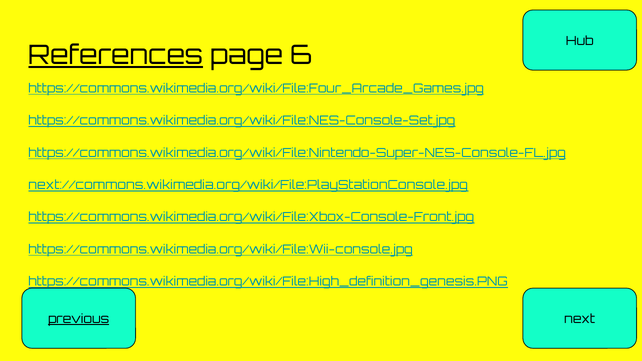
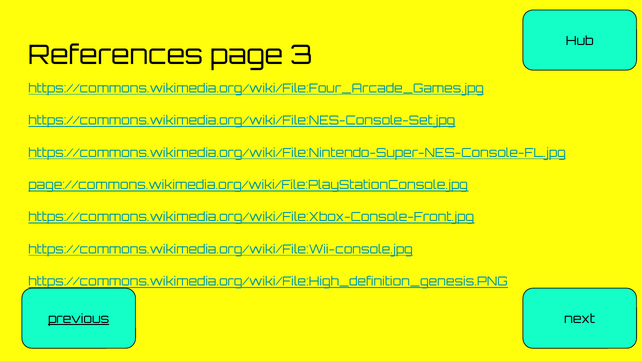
References underline: present -> none
6: 6 -> 3
next://commons.wikimedia.org/wiki/File:PlayStationConsole.jpg: next://commons.wikimedia.org/wiki/File:PlayStationConsole.jpg -> page://commons.wikimedia.org/wiki/File:PlayStationConsole.jpg
